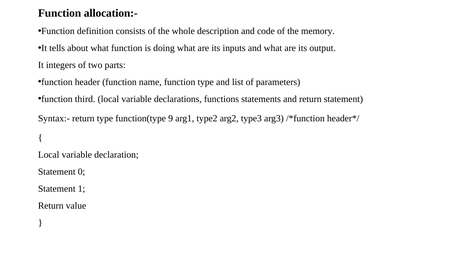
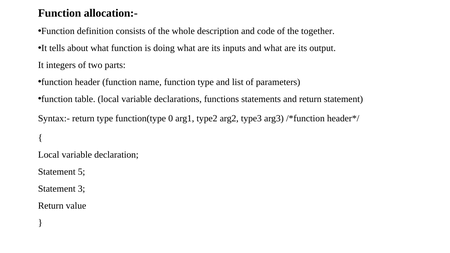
memory: memory -> together
third: third -> table
9: 9 -> 0
0: 0 -> 5
1: 1 -> 3
